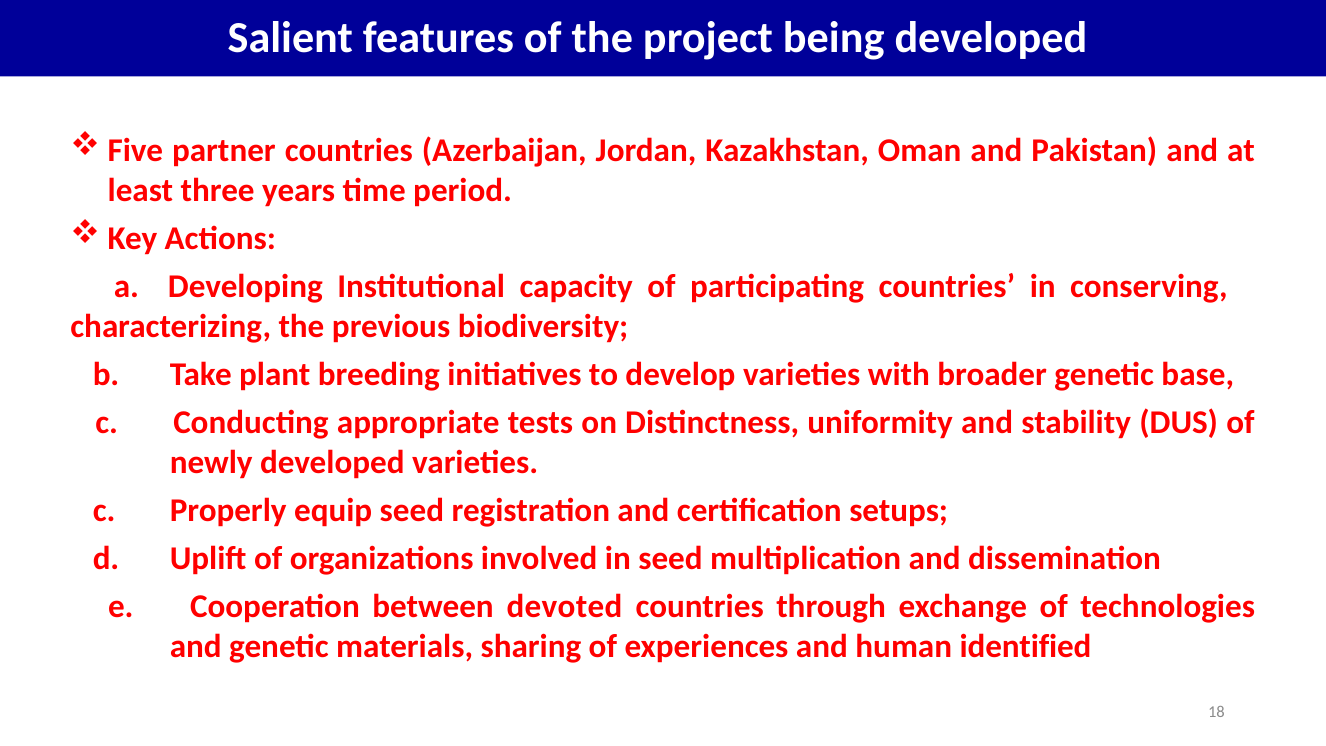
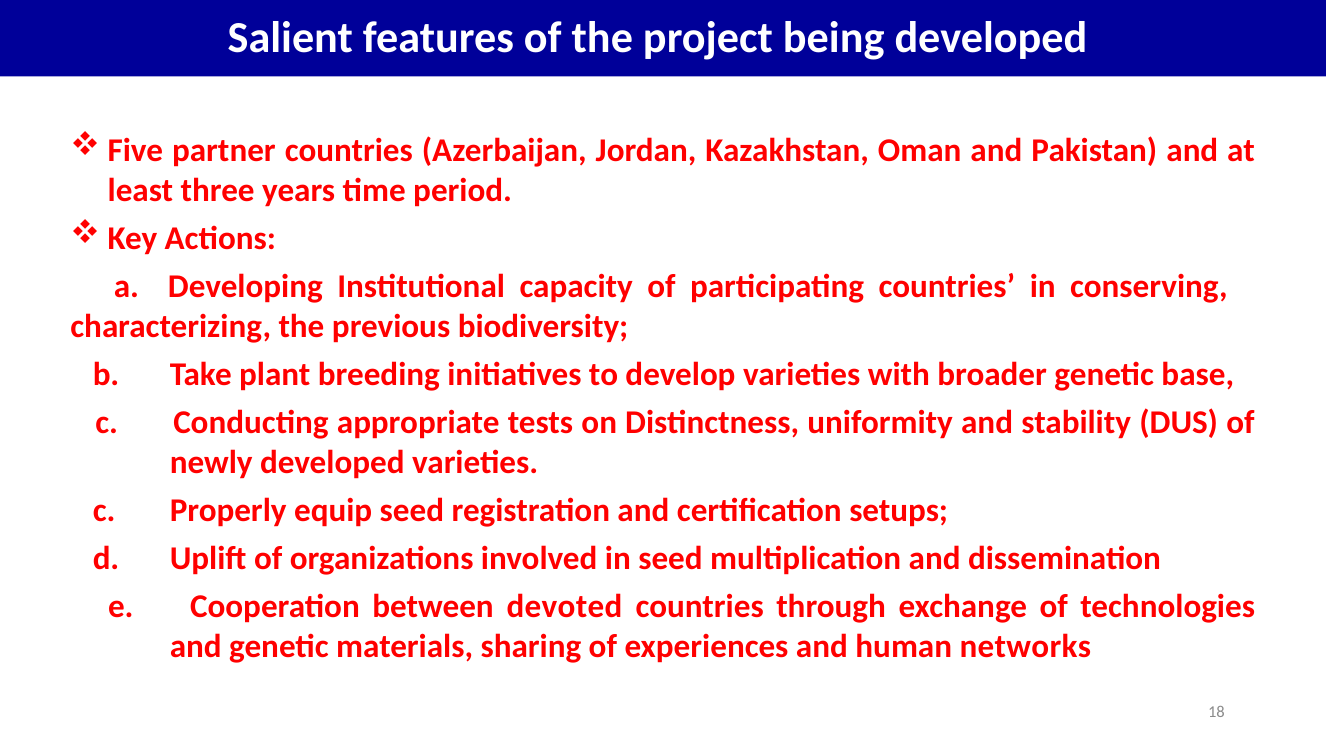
identified: identified -> networks
